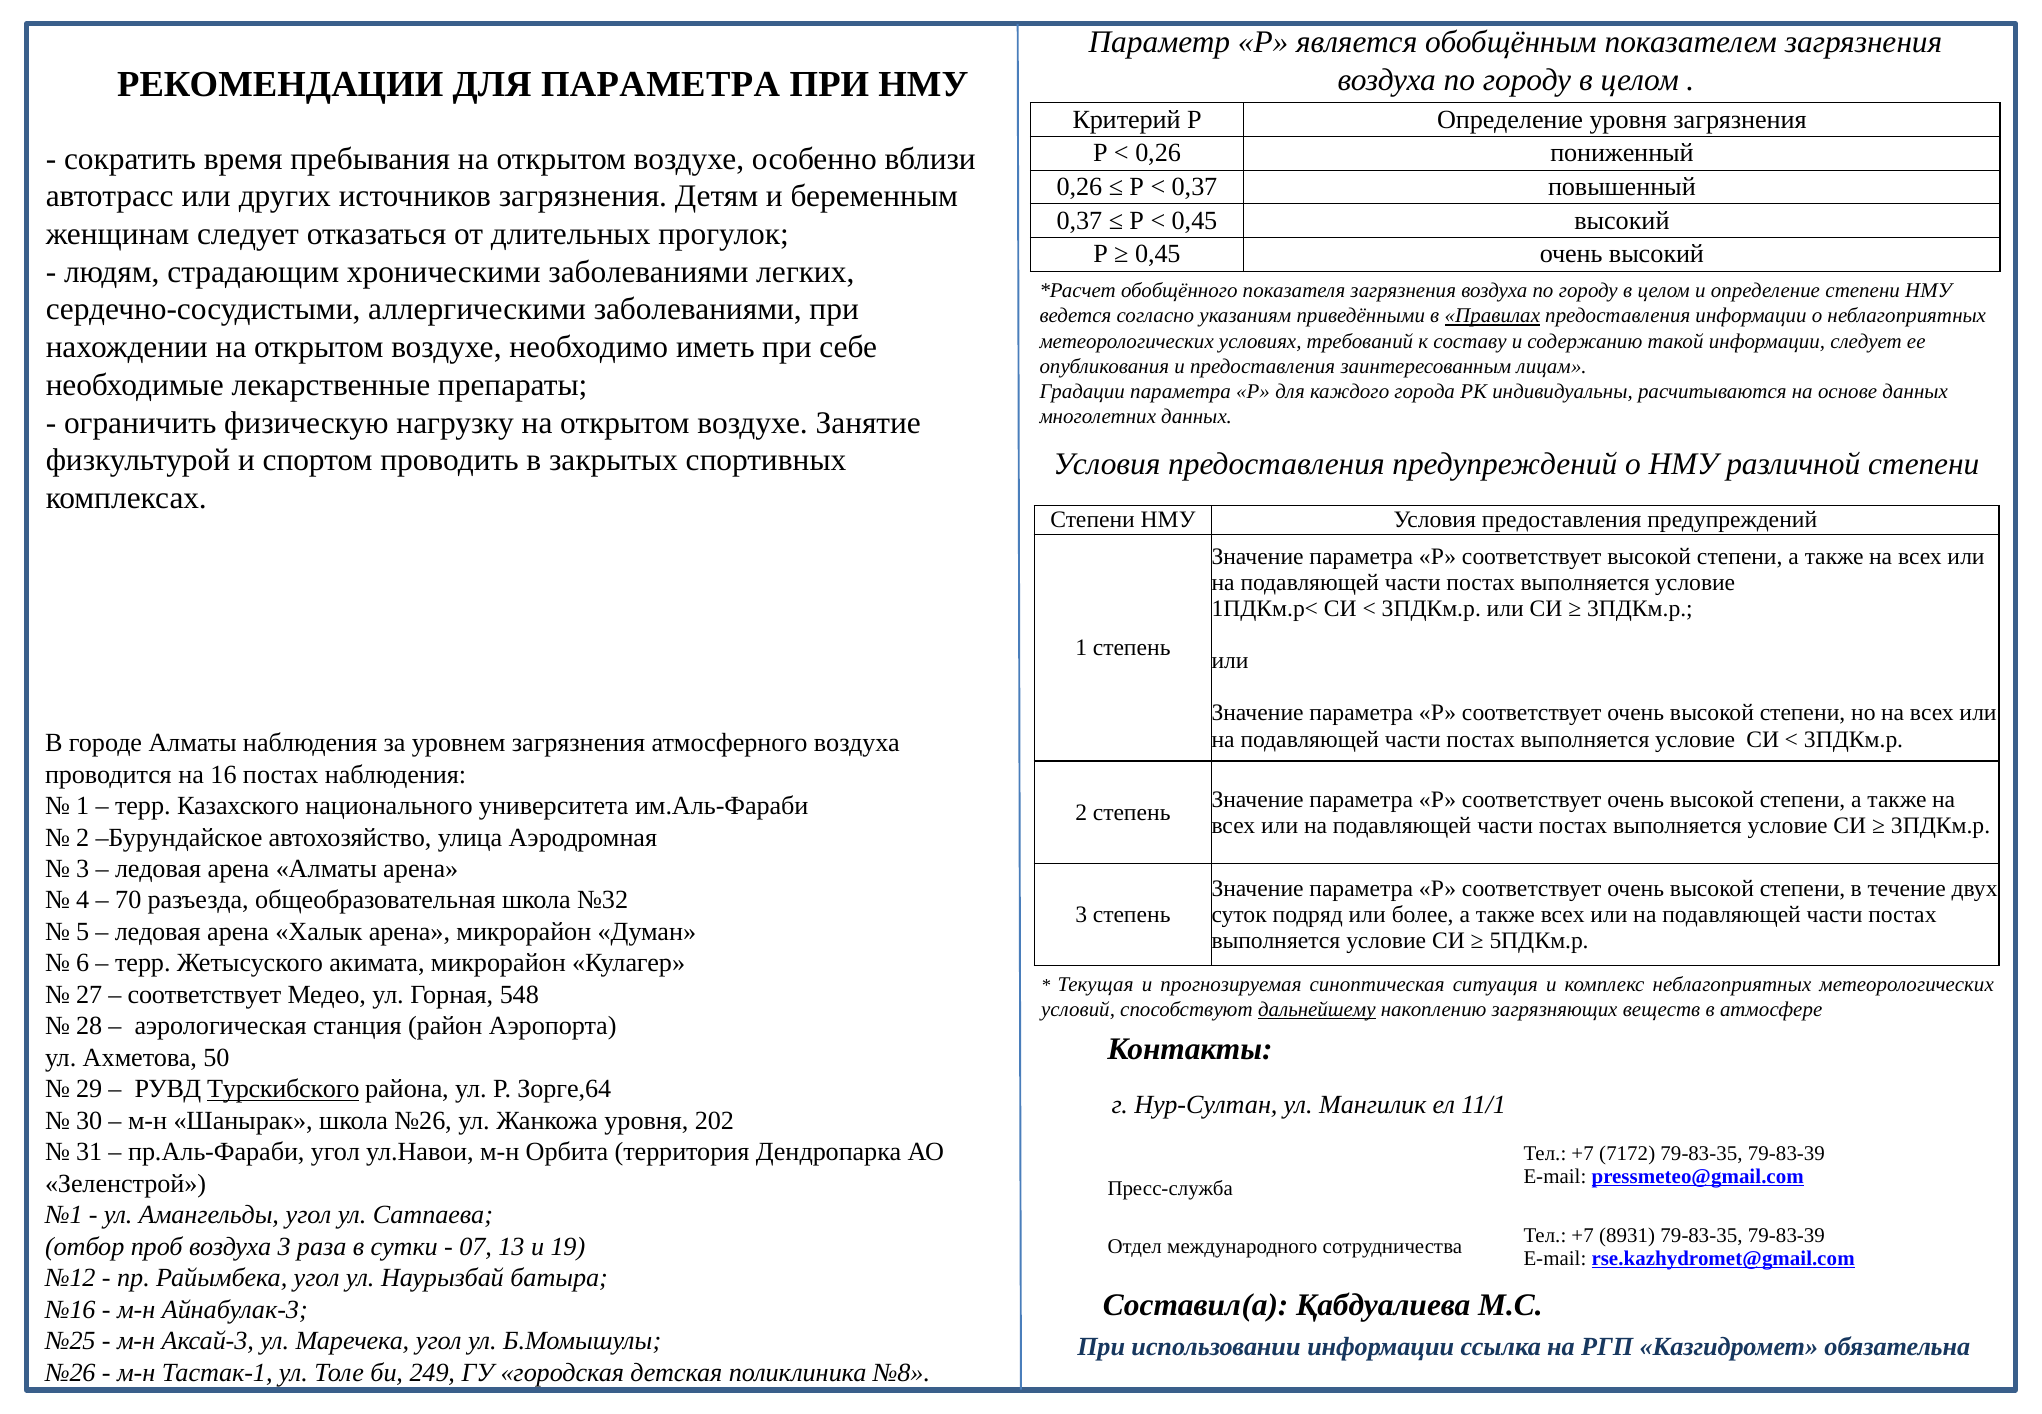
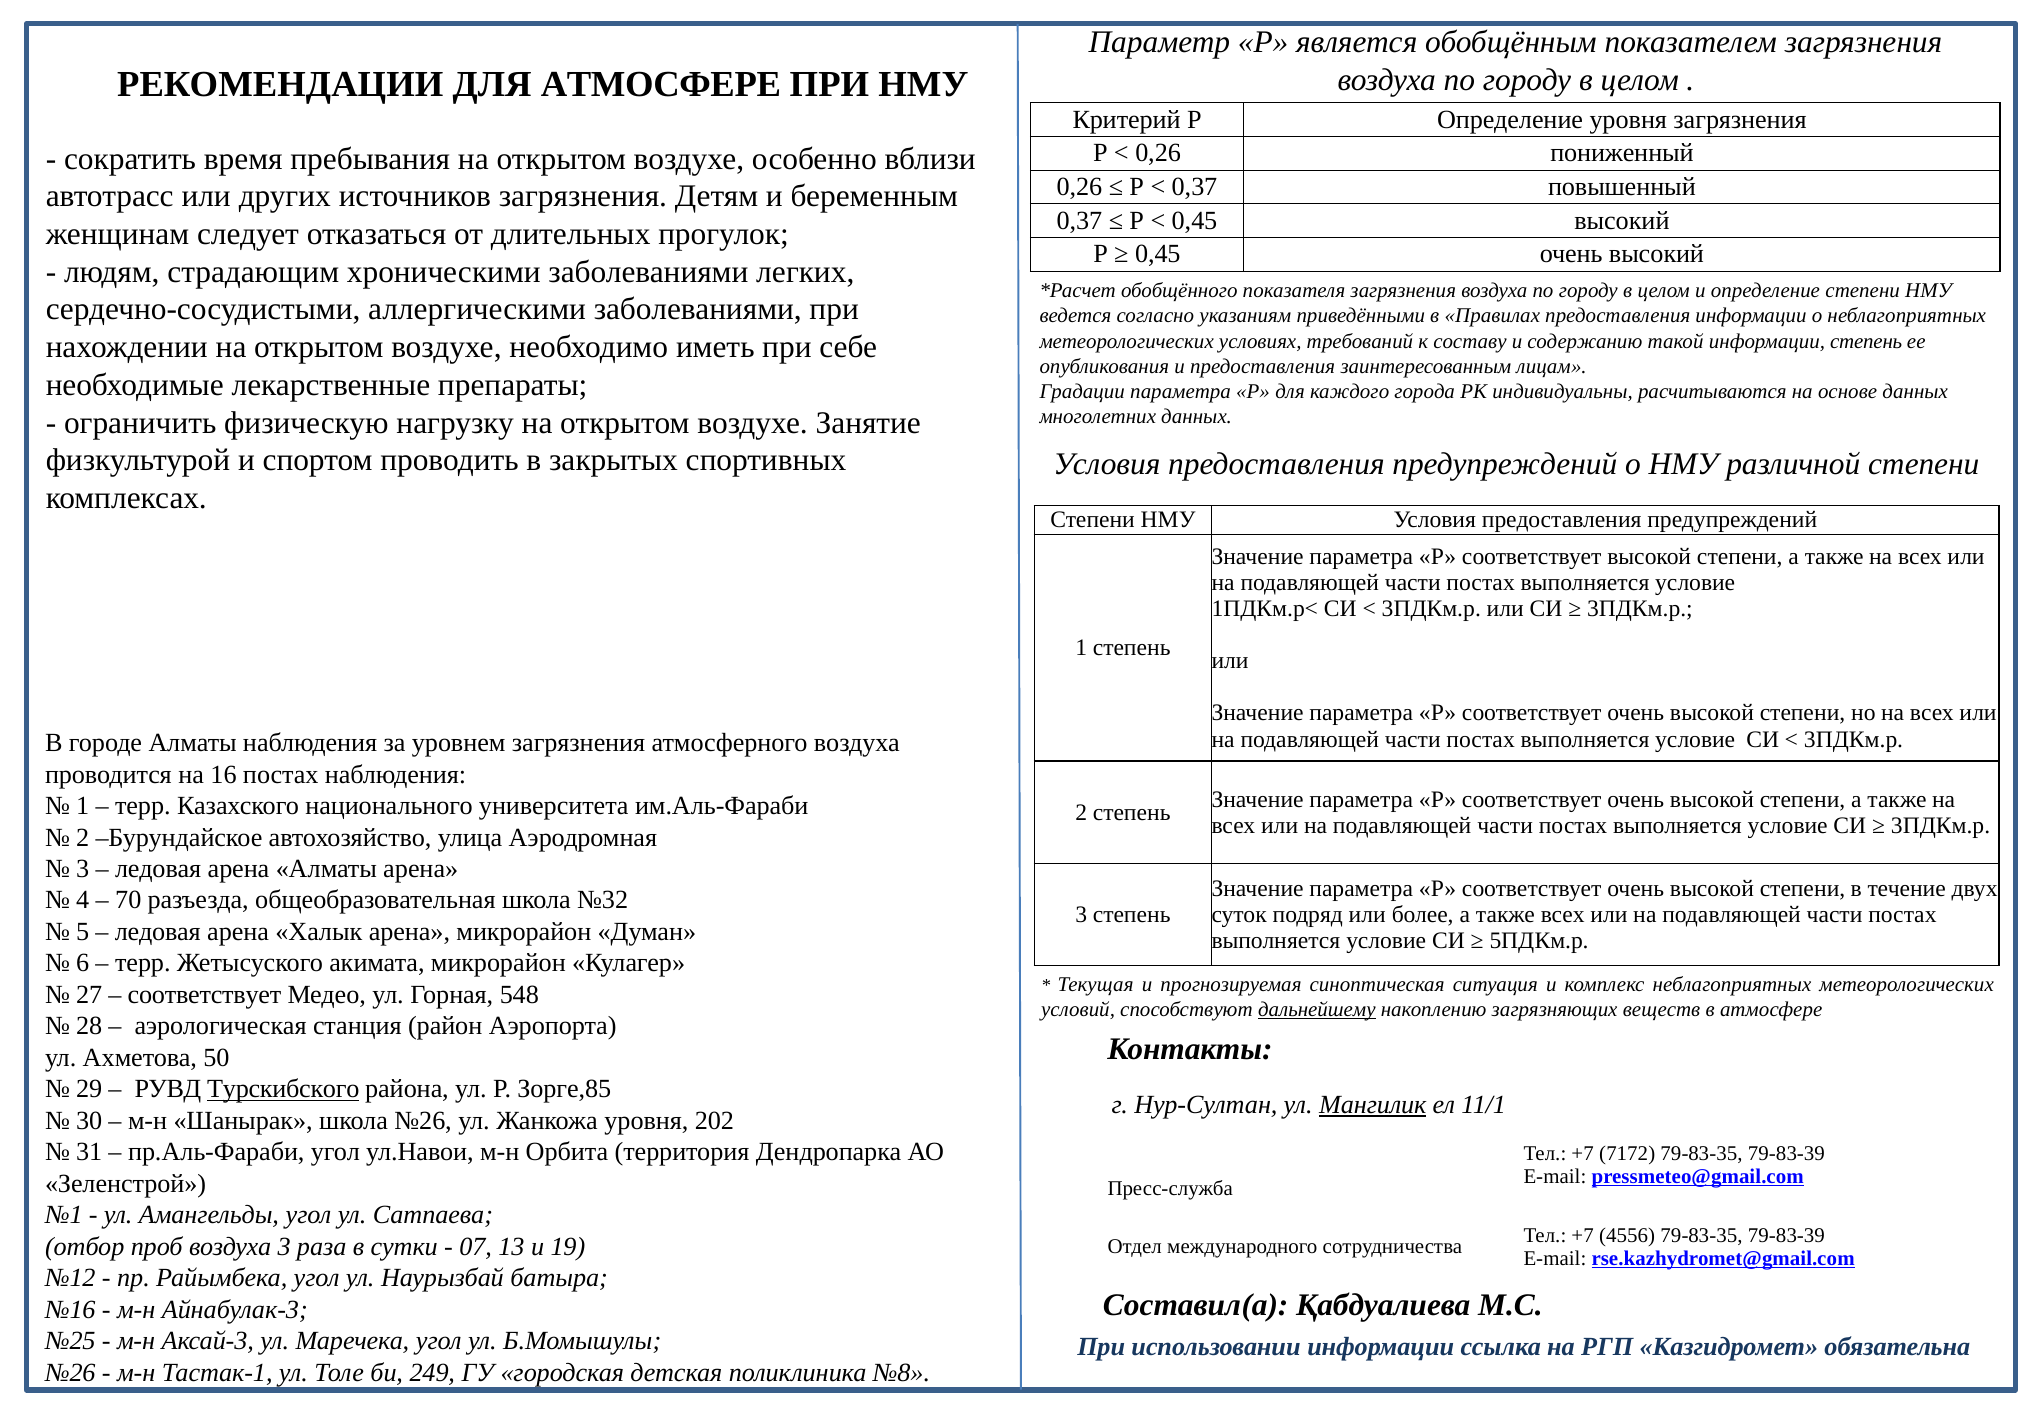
ДЛЯ ПАРАМЕТРА: ПАРАМЕТРА -> АТМОСФЕРЕ
Правилах underline: present -> none
информации следует: следует -> степень
Зорге,64: Зорге,64 -> Зорге,85
Мангилик underline: none -> present
8931: 8931 -> 4556
